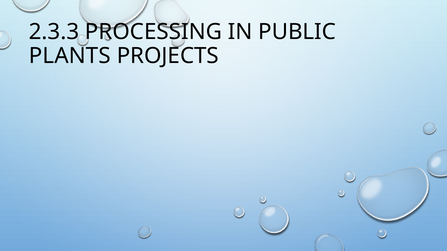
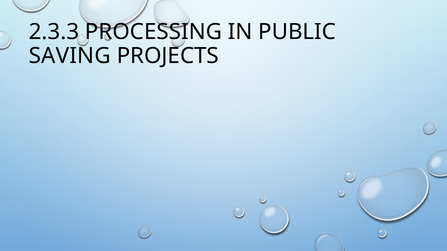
PLANTS: PLANTS -> SAVING
